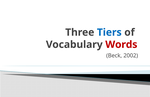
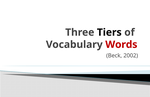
Tiers colour: blue -> black
